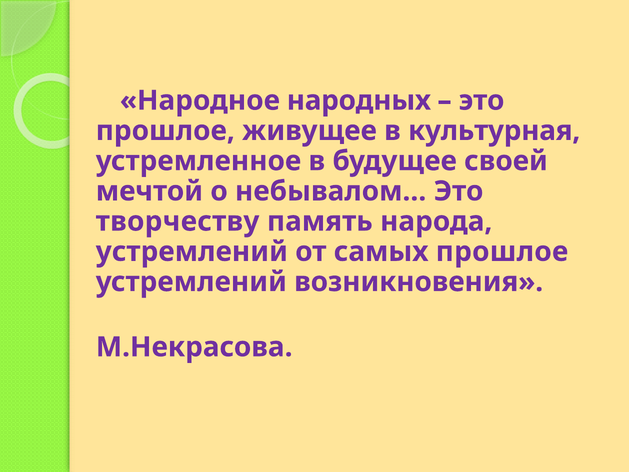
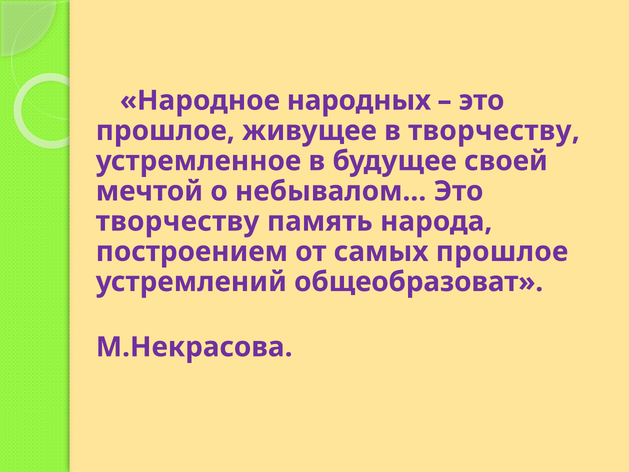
в культурная: культурная -> творчеству
устремлений at (192, 252): устремлений -> построением
возникновения: возникновения -> общеобразоват
